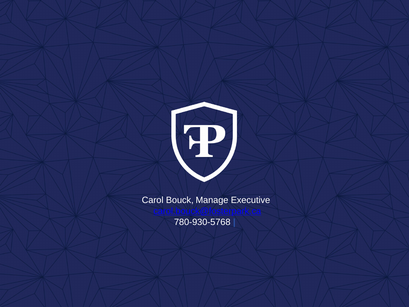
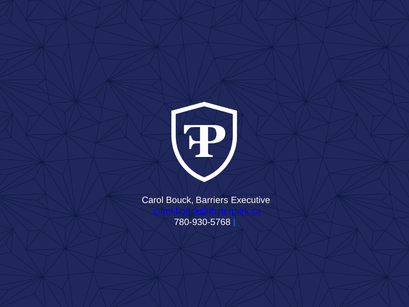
Manage: Manage -> Barriers
